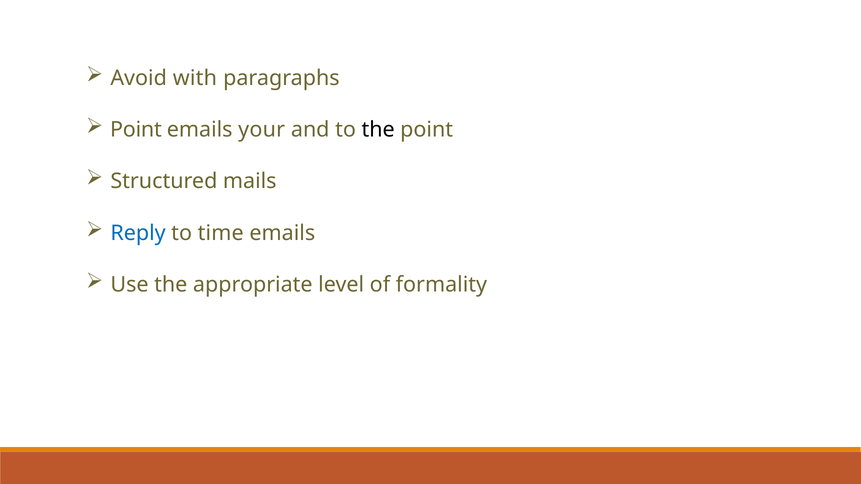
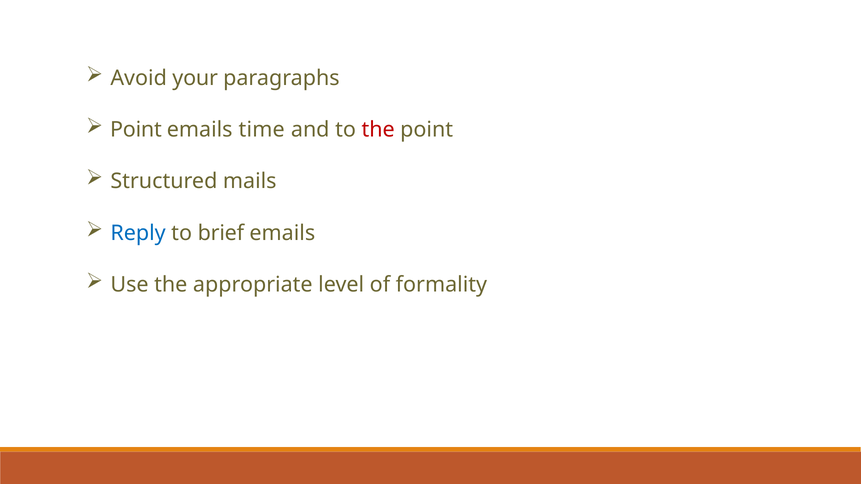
with: with -> your
your: your -> time
the at (378, 130) colour: black -> red
time: time -> brief
